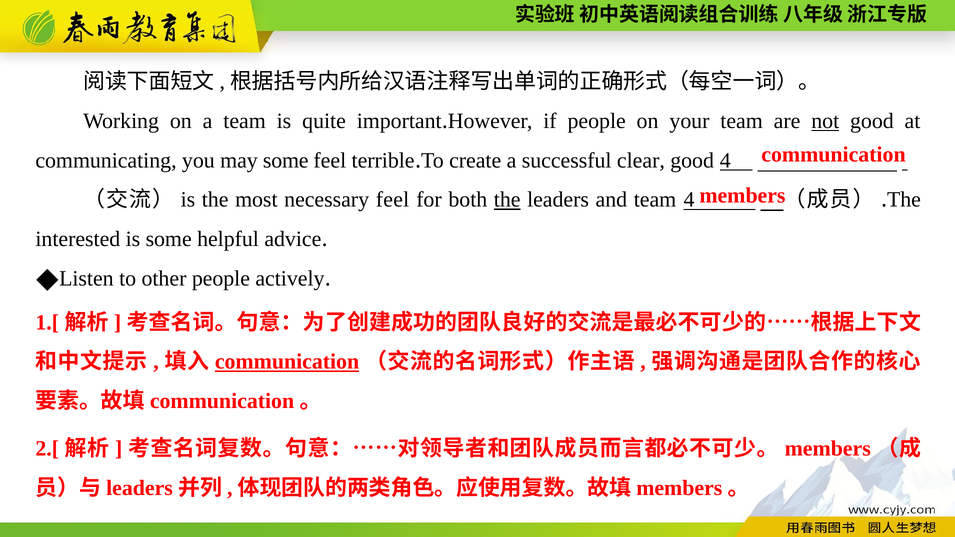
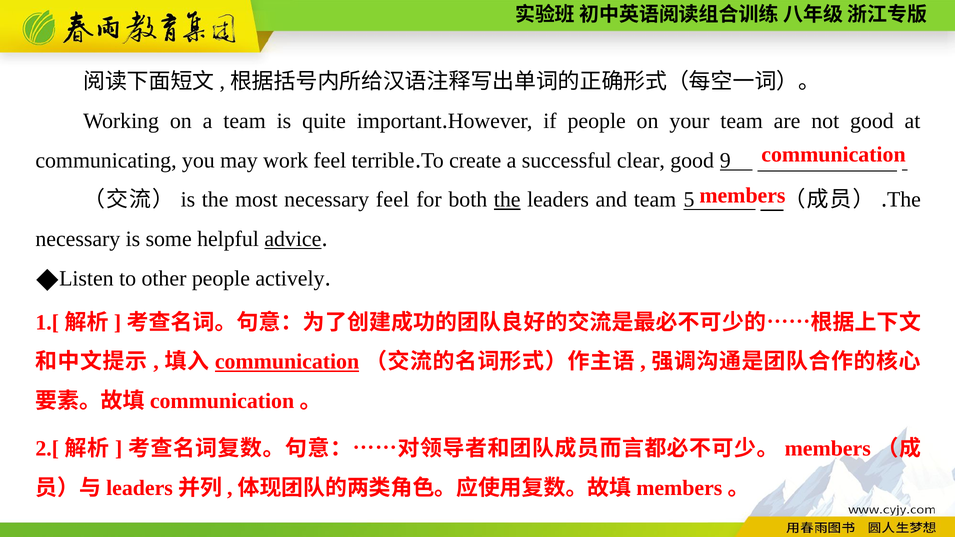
not underline: present -> none
may some: some -> work
good 4: 4 -> 9
team 4: 4 -> 5
interested at (78, 239): interested -> necessary
advice underline: none -> present
